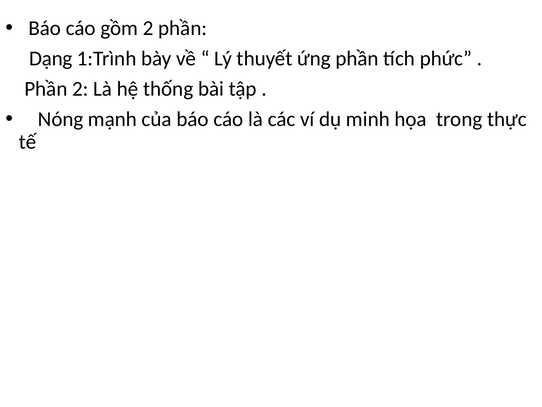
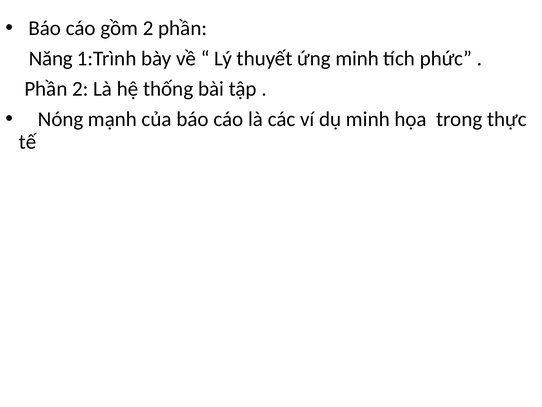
Dạng: Dạng -> Năng
ứng phần: phần -> minh
